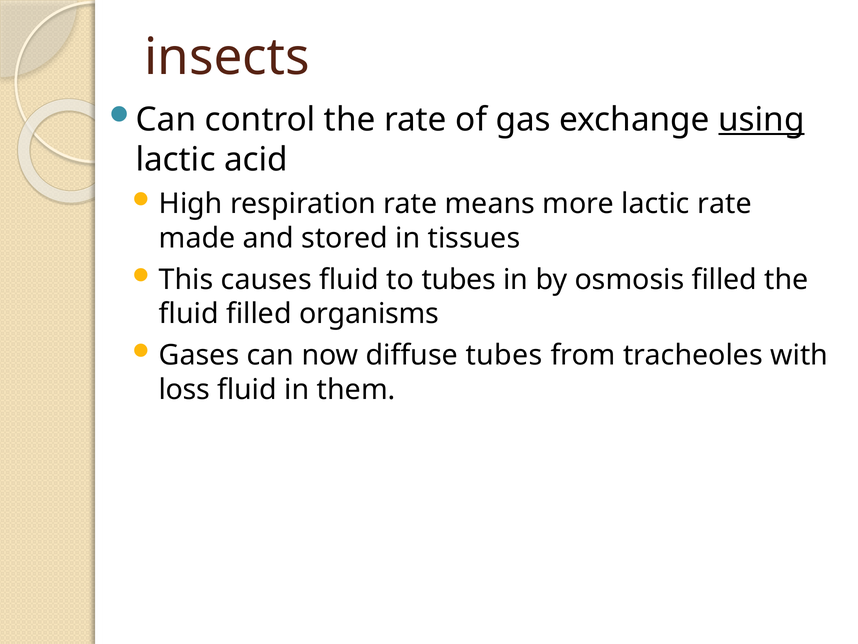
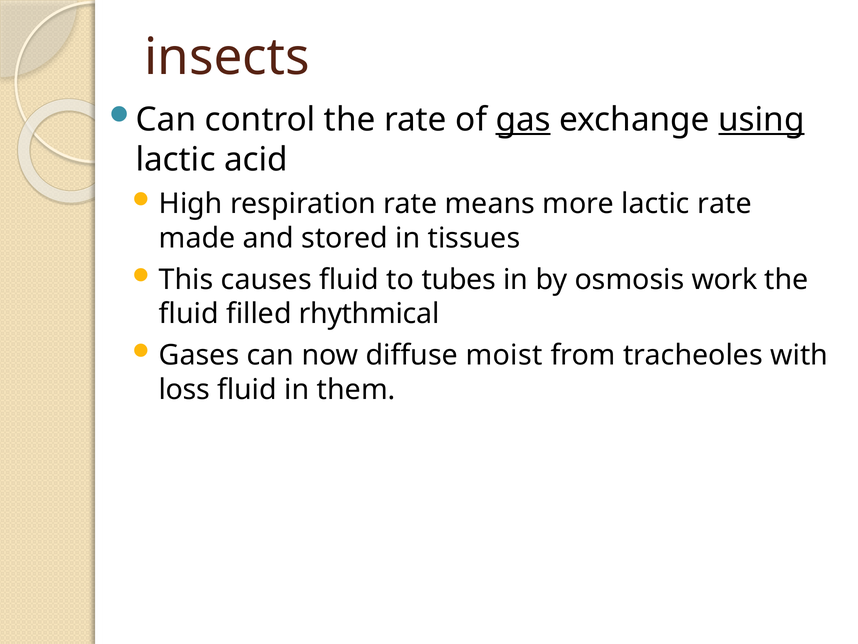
gas underline: none -> present
osmosis filled: filled -> work
organisms: organisms -> rhythmical
diffuse tubes: tubes -> moist
